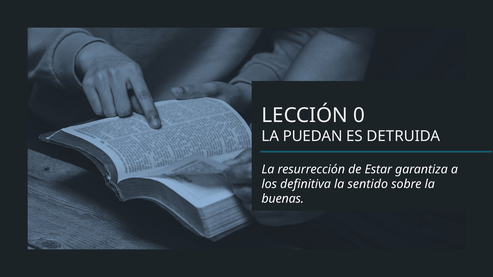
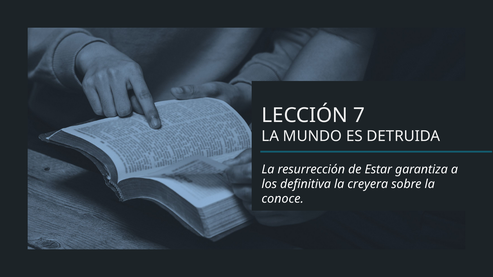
0: 0 -> 7
PUEDAN: PUEDAN -> MUNDO
sentido: sentido -> creyera
buenas: buenas -> conoce
